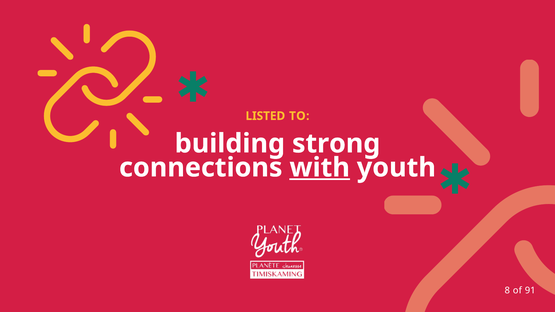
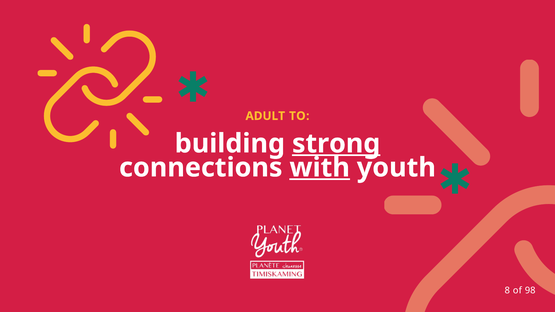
LISTED: LISTED -> ADULT
strong underline: none -> present
91: 91 -> 98
